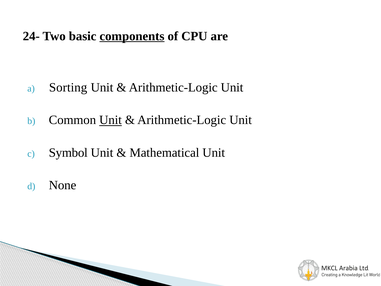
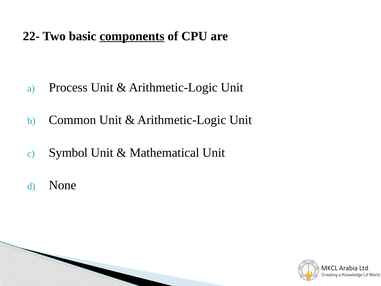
24-: 24- -> 22-
Sorting: Sorting -> Process
Unit at (111, 120) underline: present -> none
